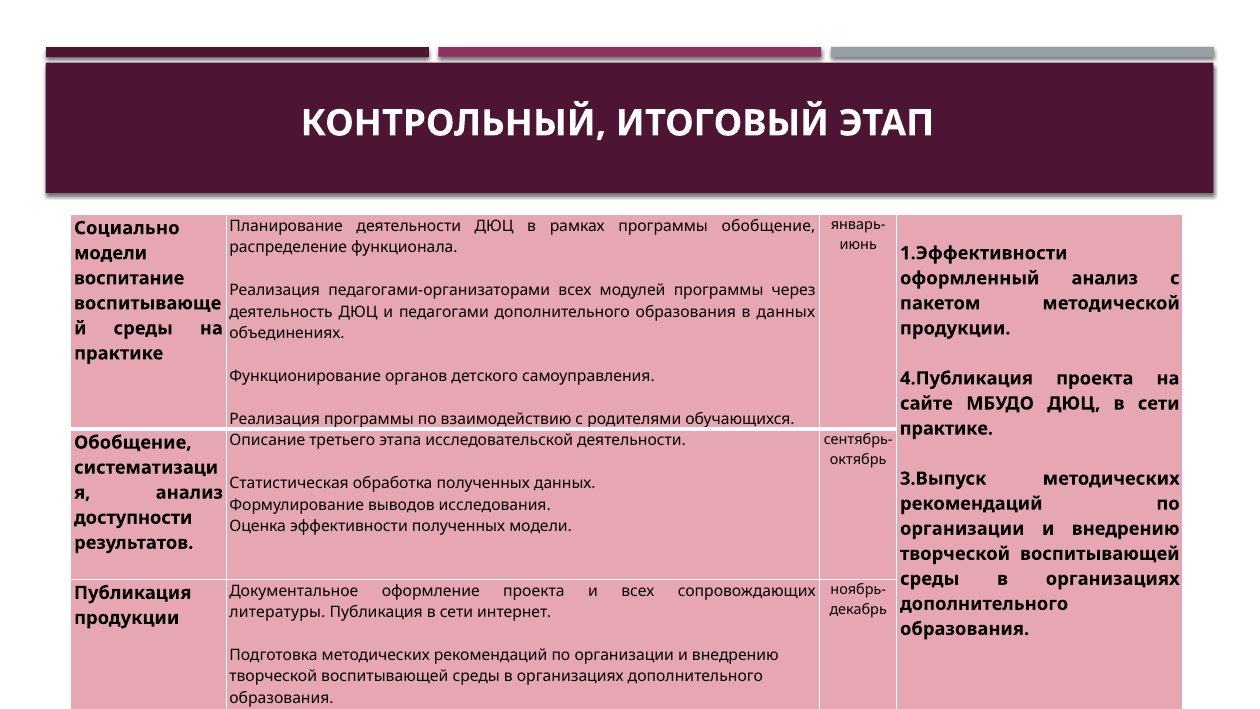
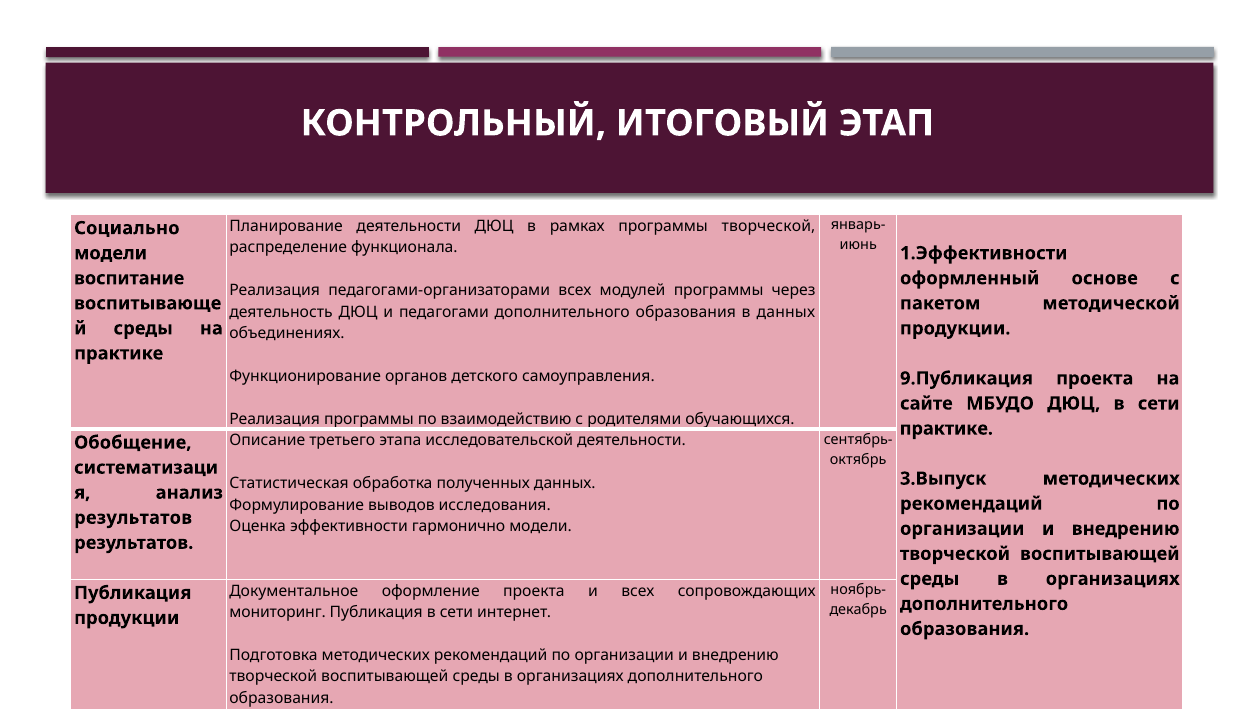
программы обобщение: обобщение -> творческой
оформленный анализ: анализ -> основе
4.Публикация: 4.Публикация -> 9.Публикация
доступности at (133, 518): доступности -> результатов
эффективности полученных: полученных -> гармонично
литературы: литературы -> мониторинг
